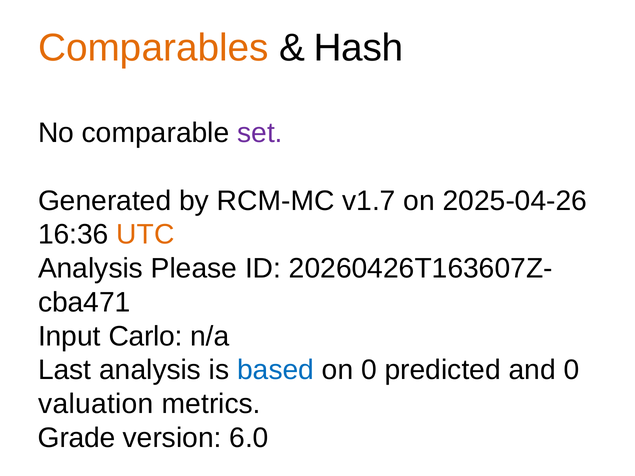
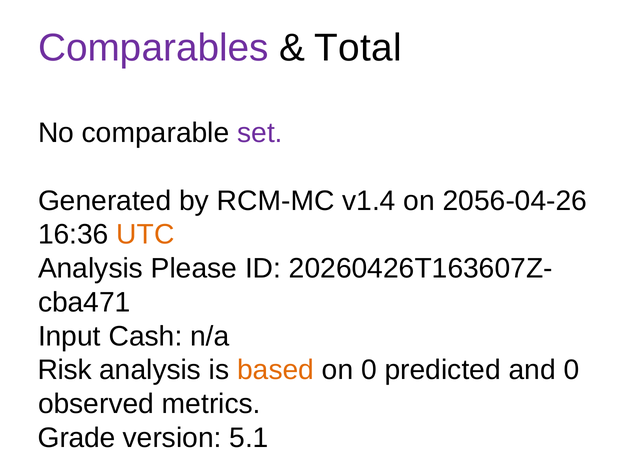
Comparables colour: orange -> purple
Hash: Hash -> Total
v1.7: v1.7 -> v1.4
2025-04-26: 2025-04-26 -> 2056-04-26
Carlo: Carlo -> Cash
Last: Last -> Risk
based colour: blue -> orange
valuation: valuation -> observed
6.0: 6.0 -> 5.1
